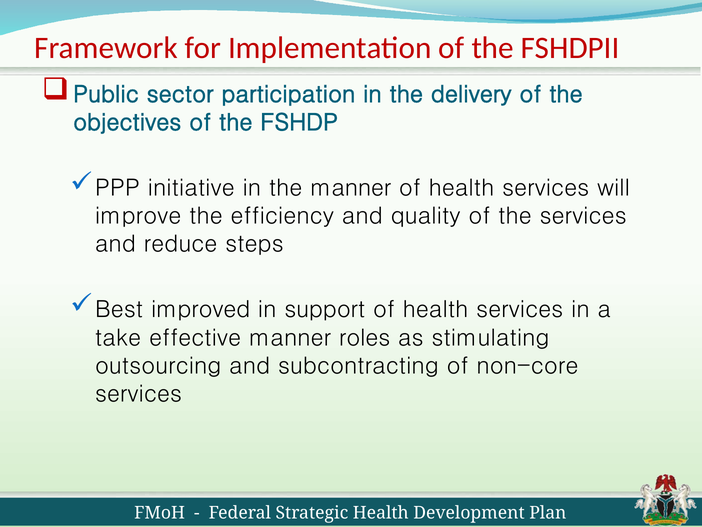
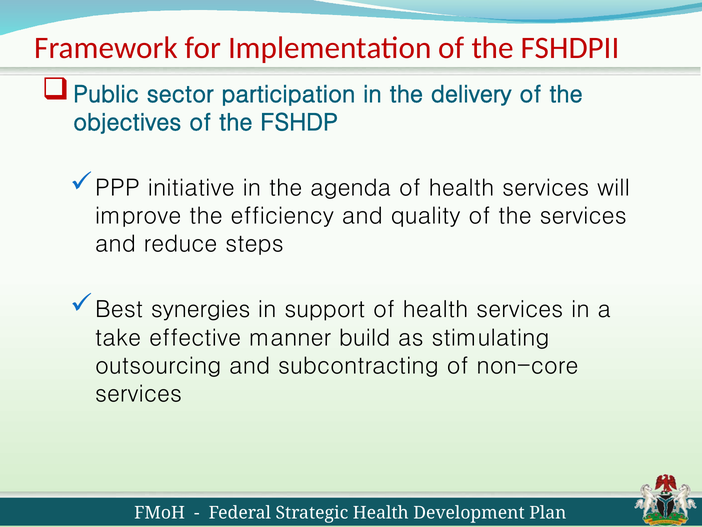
the manner: manner -> agenda
improved: improved -> synergies
roles: roles -> build
